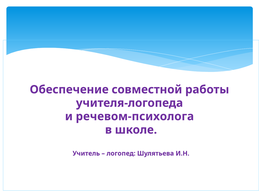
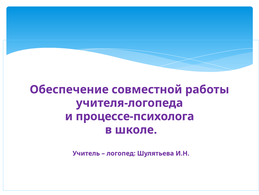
речевом-психолога: речевом-психолога -> процессе-психолога
